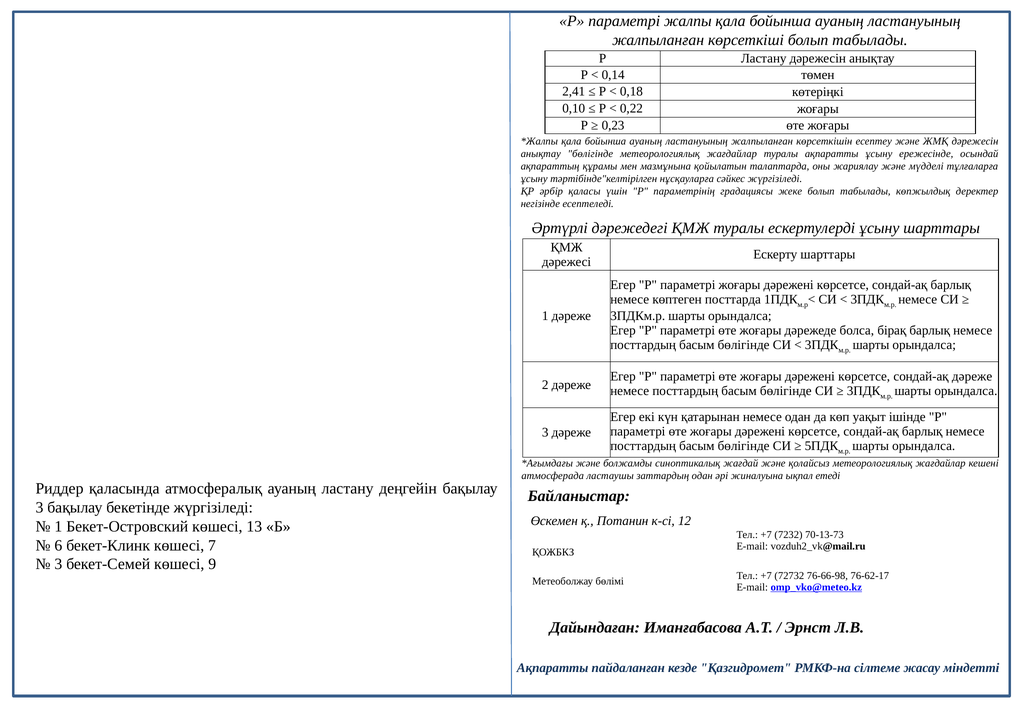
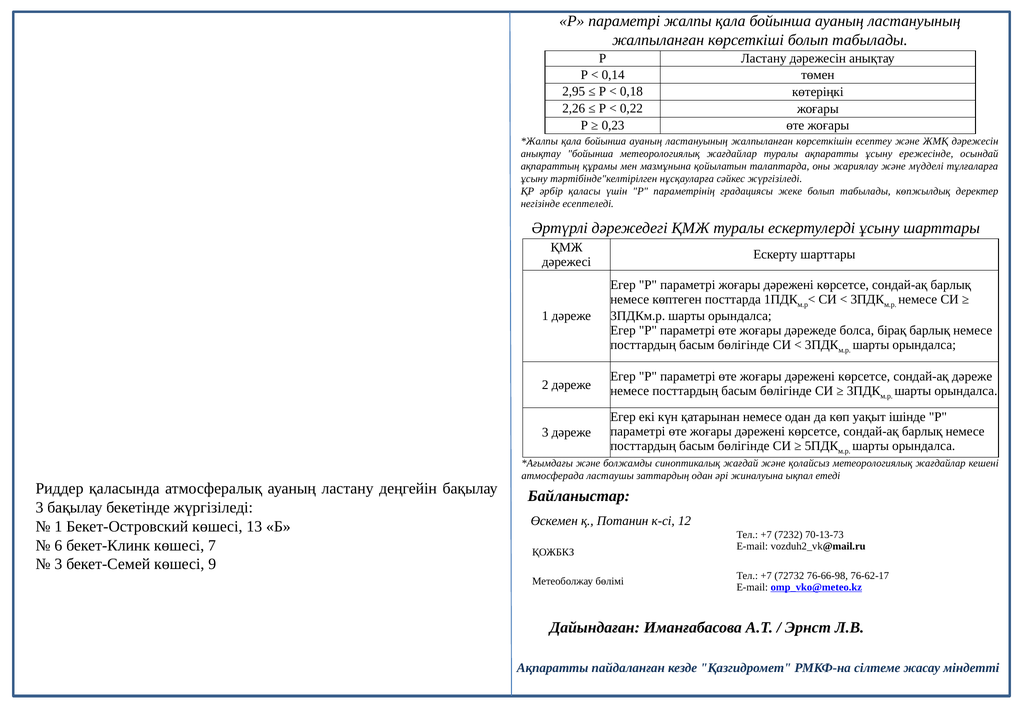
2,41: 2,41 -> 2,95
0,10: 0,10 -> 2,26
анықтау бөлігінде: бөлігінде -> бойынша
